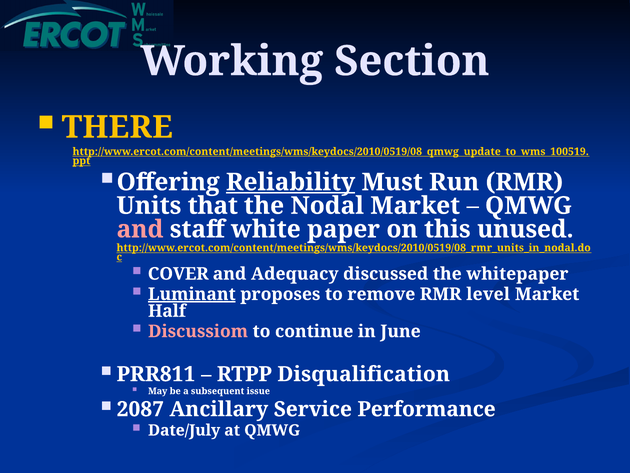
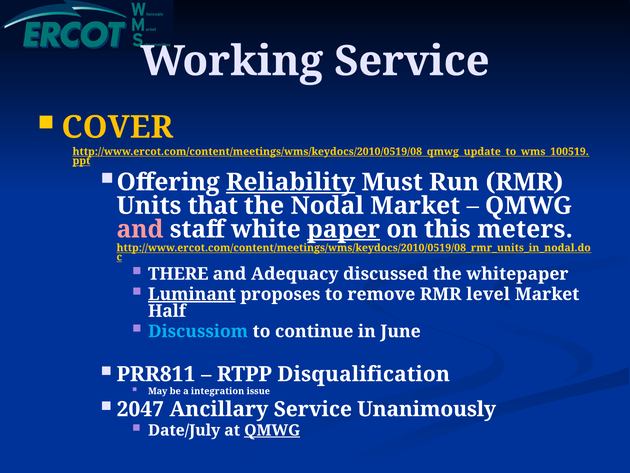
Working Section: Section -> Service
THERE: THERE -> COVER
paper underline: none -> present
unused: unused -> meters
COVER: COVER -> THERE
Discussiom colour: pink -> light blue
subsequent: subsequent -> integration
2087: 2087 -> 2047
Performance: Performance -> Unanimously
QMWG at (272, 430) underline: none -> present
